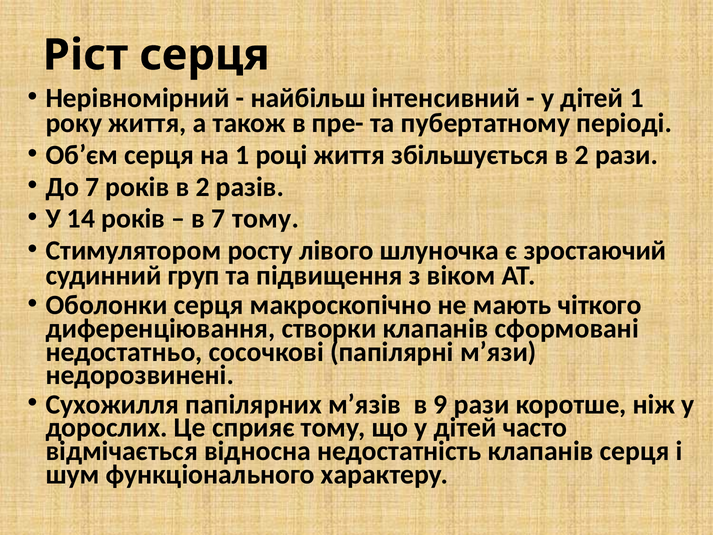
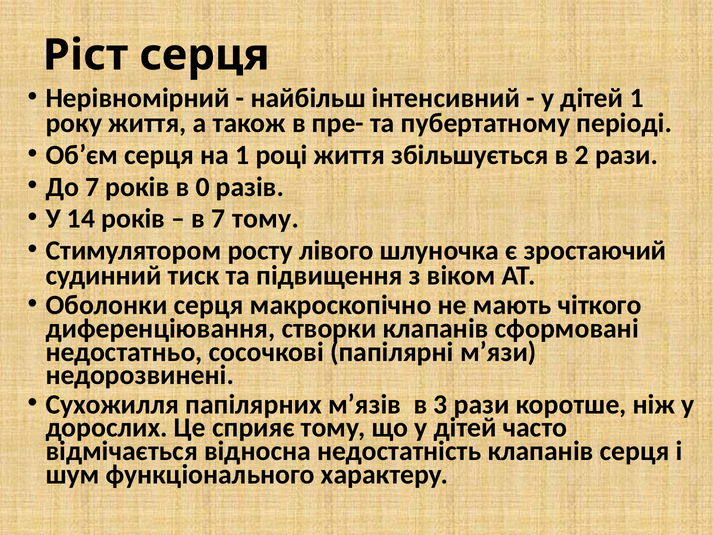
років в 2: 2 -> 0
груп: груп -> тиск
9: 9 -> 3
